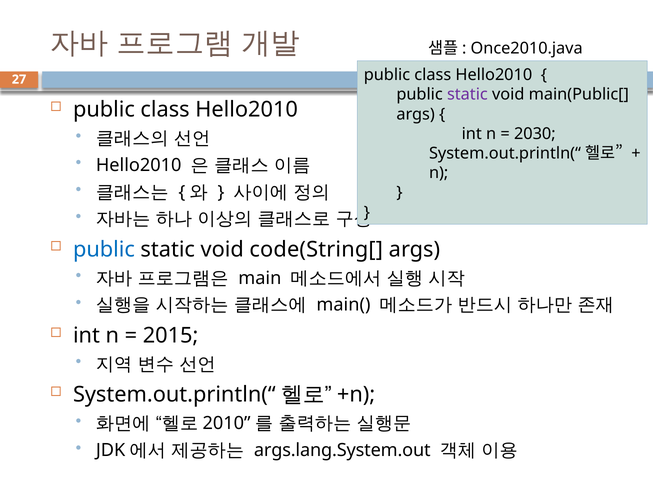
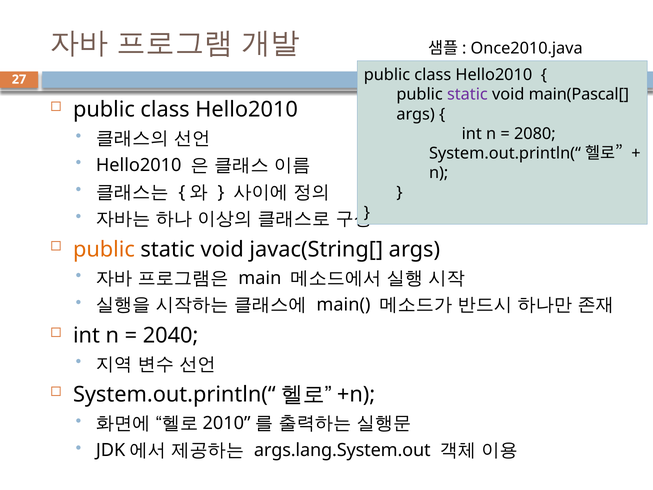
main(Public[: main(Public[ -> main(Pascal[
2030: 2030 -> 2080
public at (104, 249) colour: blue -> orange
code(String[: code(String[ -> javac(String[
2015: 2015 -> 2040
